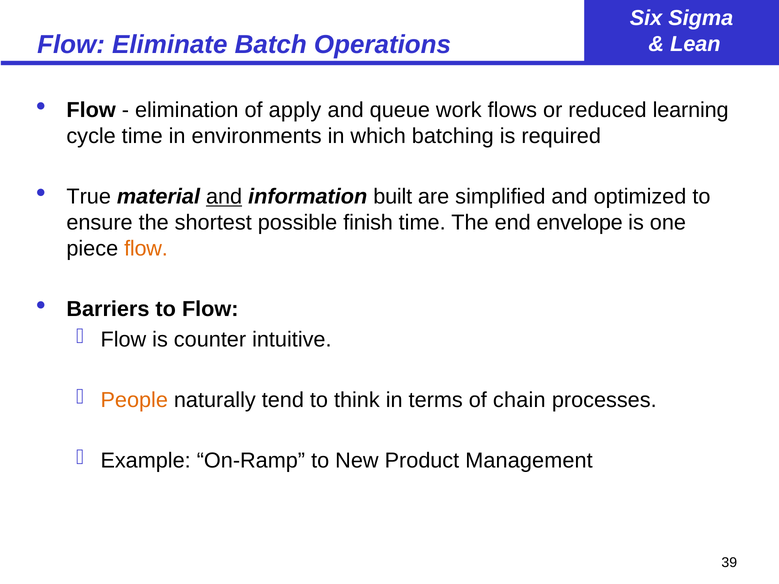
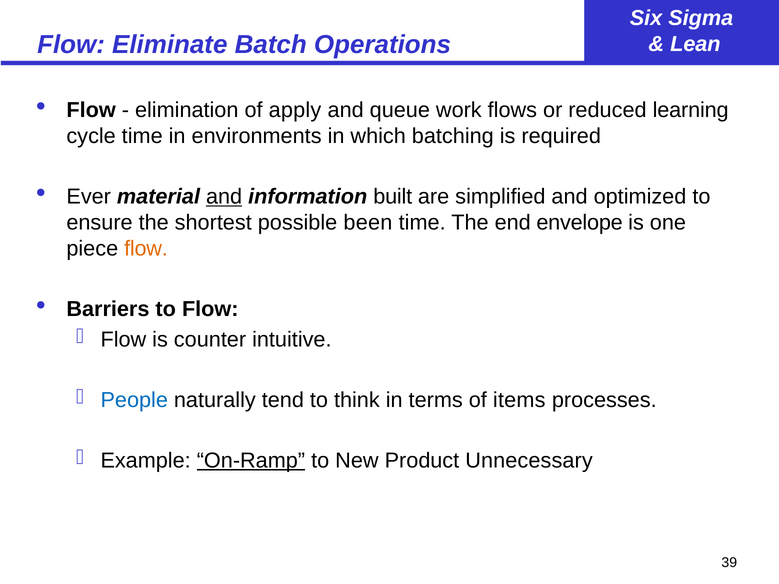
True: True -> Ever
finish: finish -> been
People colour: orange -> blue
chain: chain -> items
On-Ramp underline: none -> present
Management: Management -> Unnecessary
